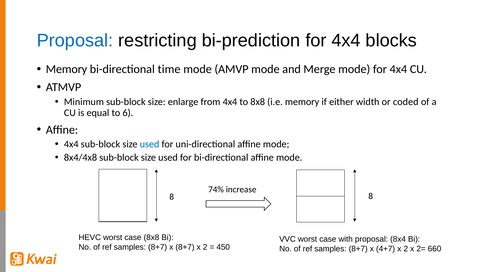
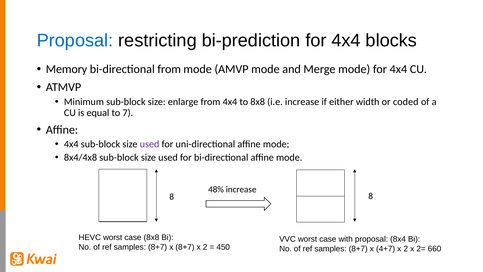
bi-directional time: time -> from
i.e memory: memory -> increase
6: 6 -> 7
used at (150, 144) colour: blue -> purple
74%: 74% -> 48%
